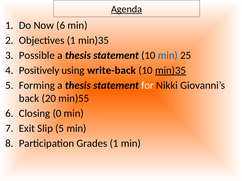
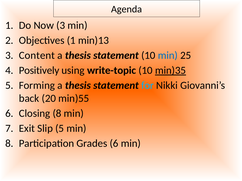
Agenda underline: present -> none
Now 6: 6 -> 3
1 min)35: min)35 -> min)13
Possible: Possible -> Content
write-back: write-back -> write-topic
for colour: white -> light blue
Closing 0: 0 -> 8
Grades 1: 1 -> 6
